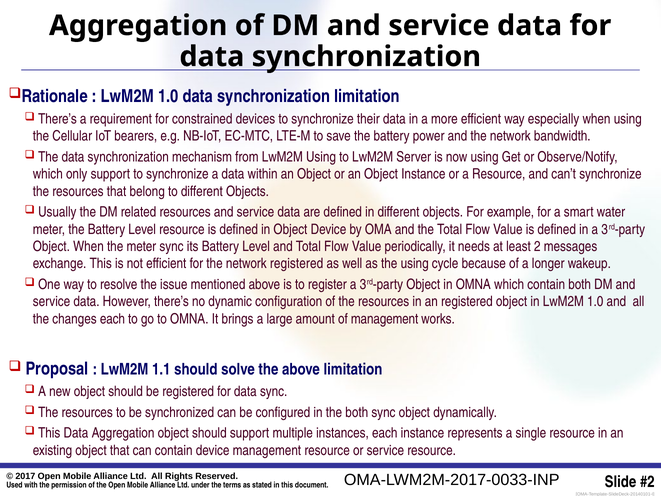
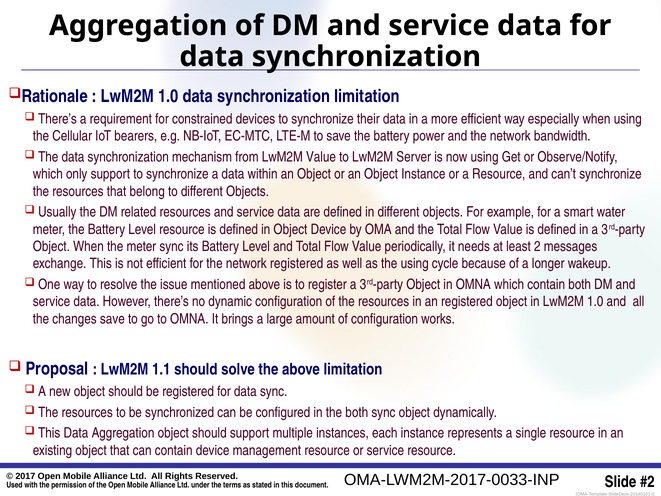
LwM2M Using: Using -> Value
changes each: each -> save
of management: management -> configuration
